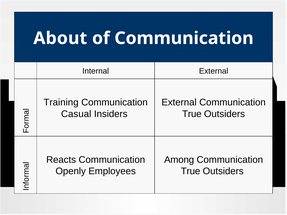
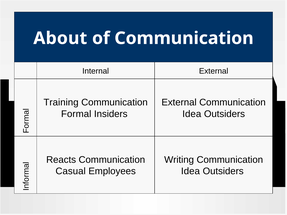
Casual: Casual -> Formal
True at (192, 114): True -> Idea
Among: Among -> Writing
Openly: Openly -> Casual
True at (191, 171): True -> Idea
